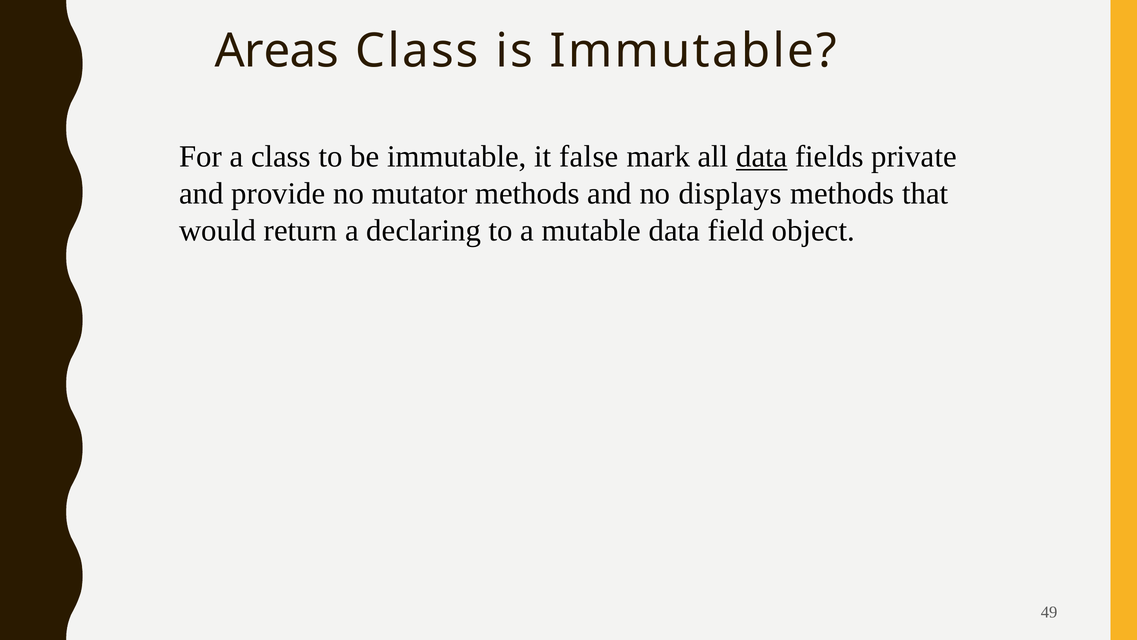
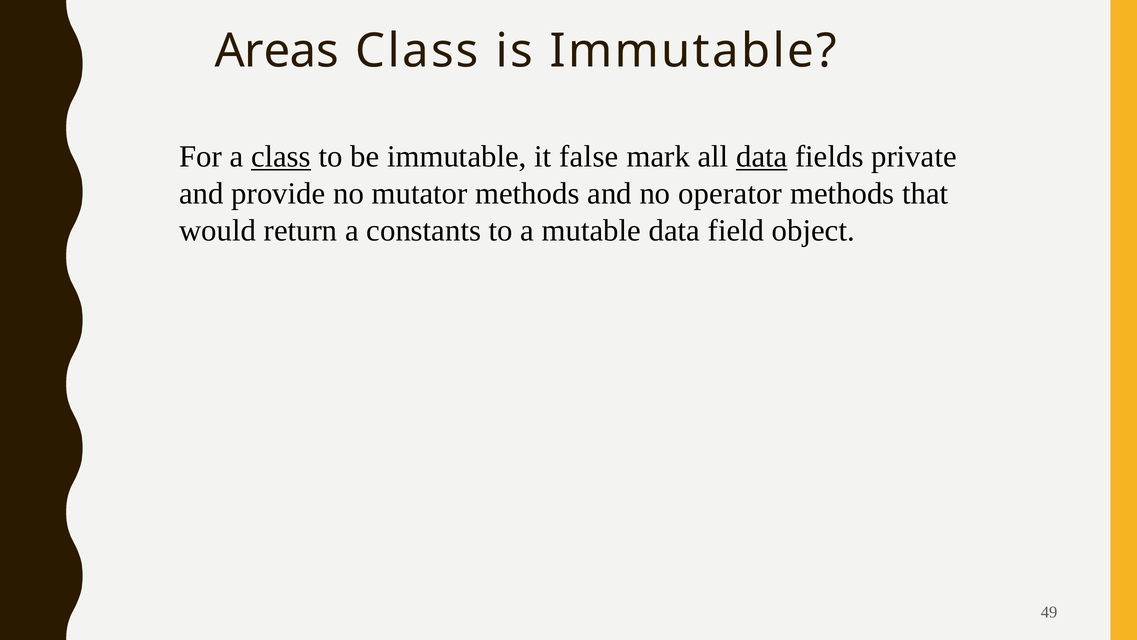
class at (281, 156) underline: none -> present
displays: displays -> operator
declaring: declaring -> constants
